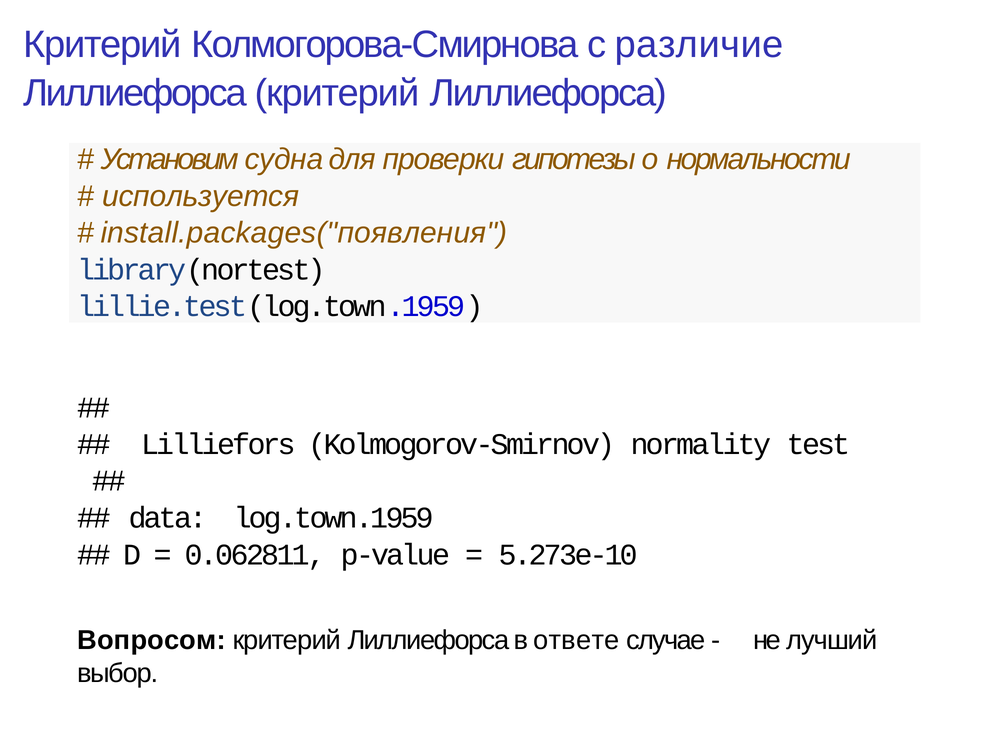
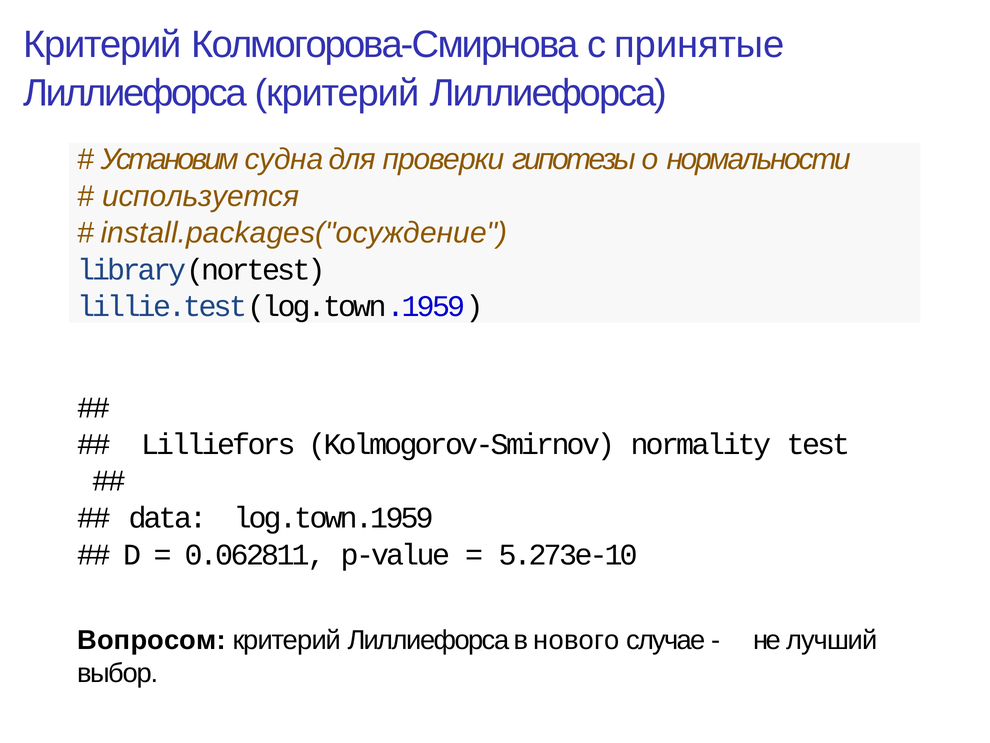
различие: различие -> принятые
install.packages("появления: install.packages("появления -> install.packages("осуждение
ответе: ответе -> нового
